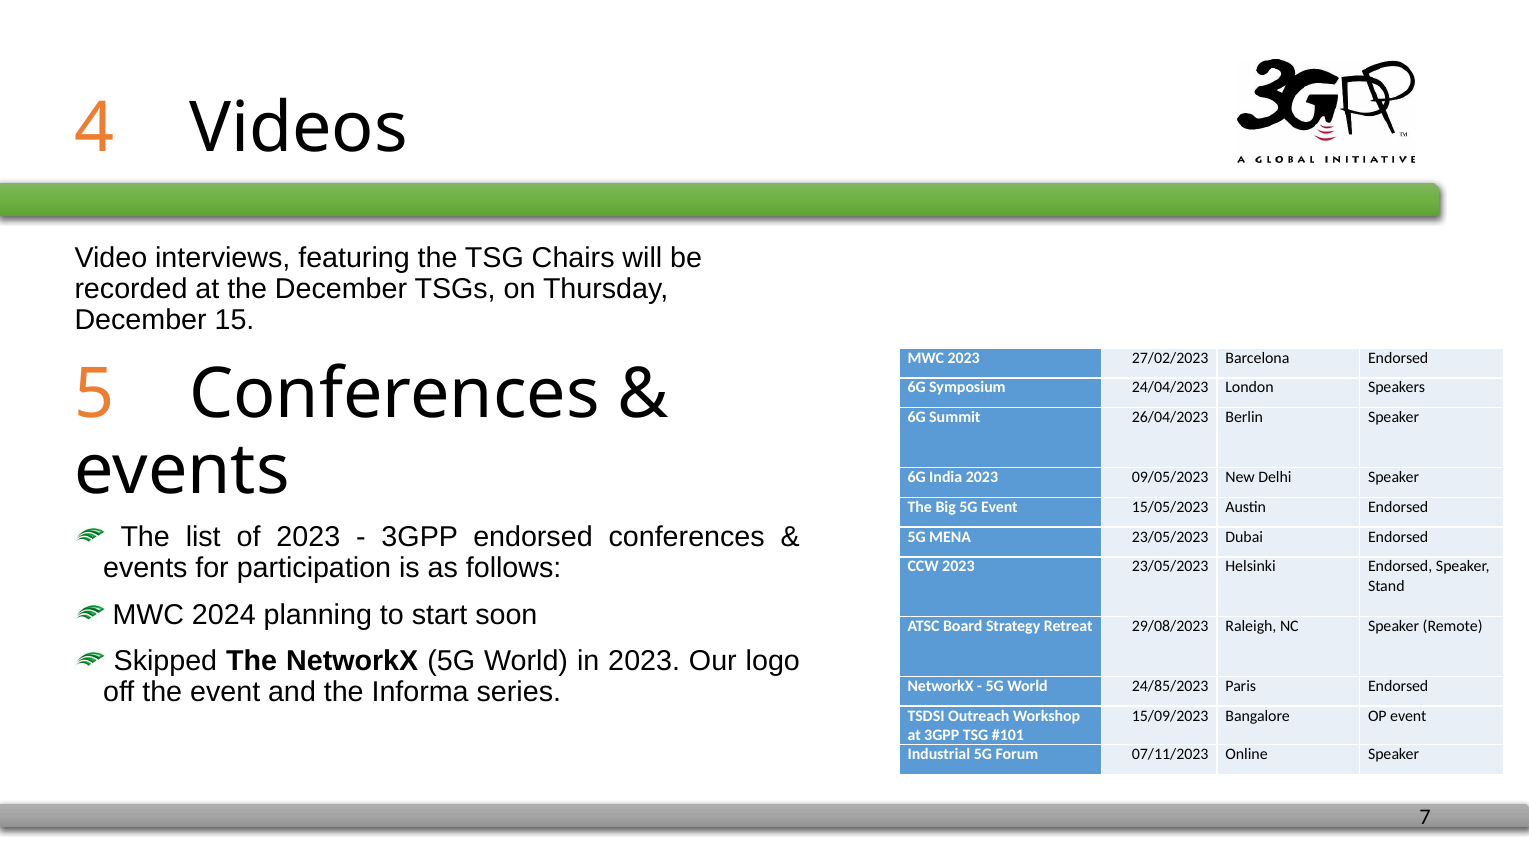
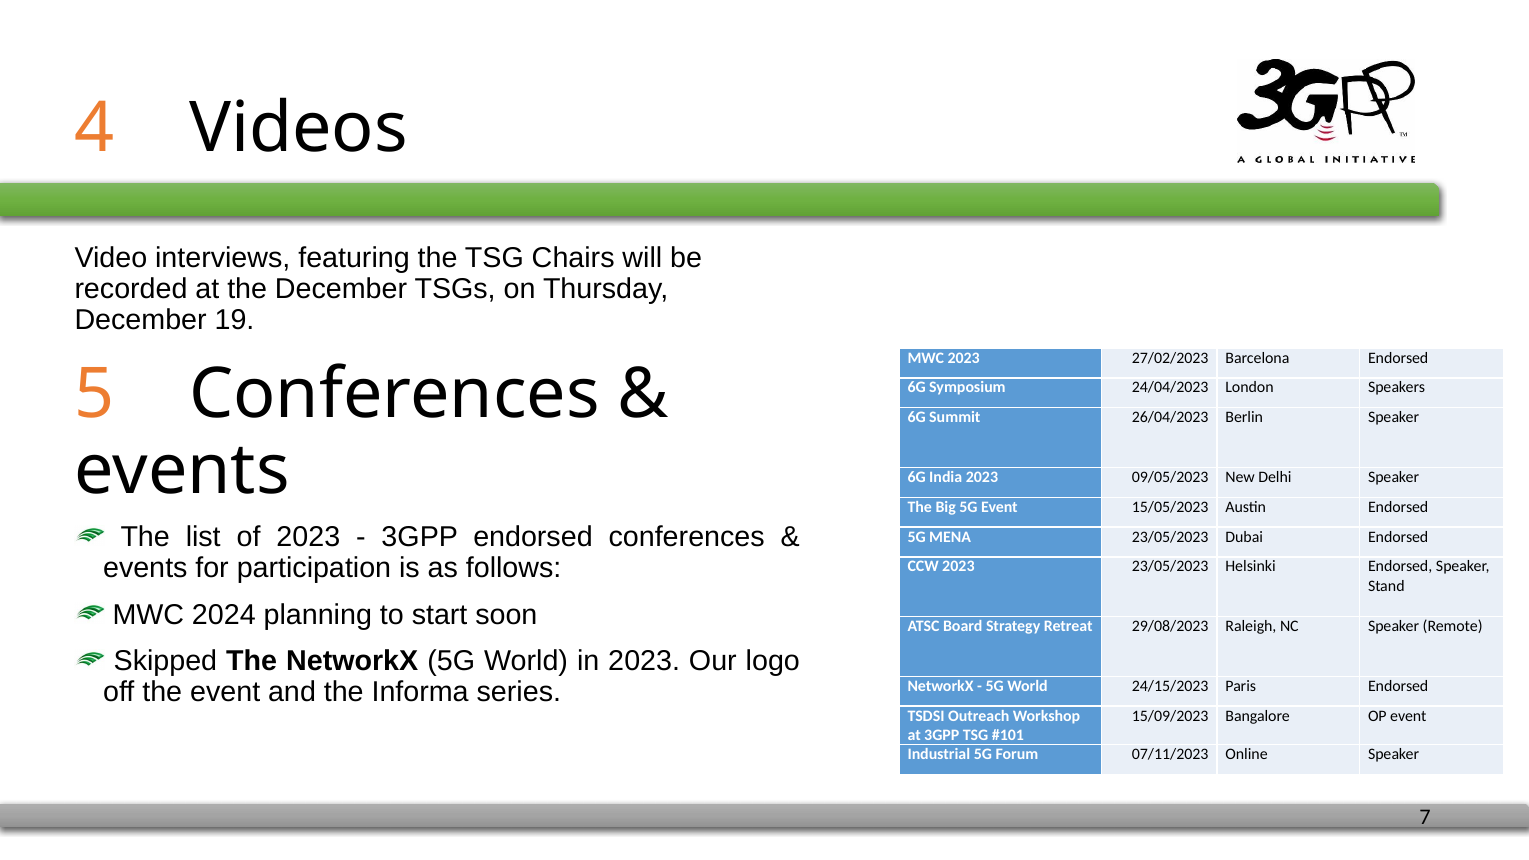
15: 15 -> 19
24/85/2023: 24/85/2023 -> 24/15/2023
